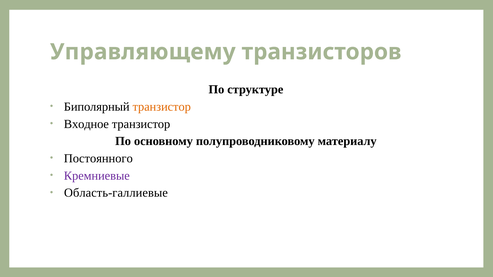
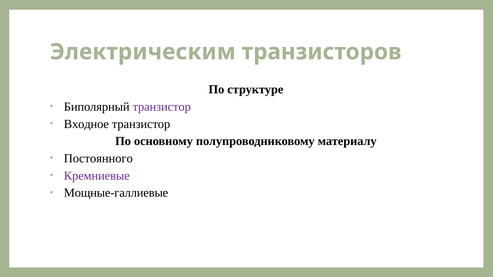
Управляющему: Управляющему -> Электрическим
транзистор at (162, 107) colour: orange -> purple
Область-галлиевые: Область-галлиевые -> Мощные-галлиевые
